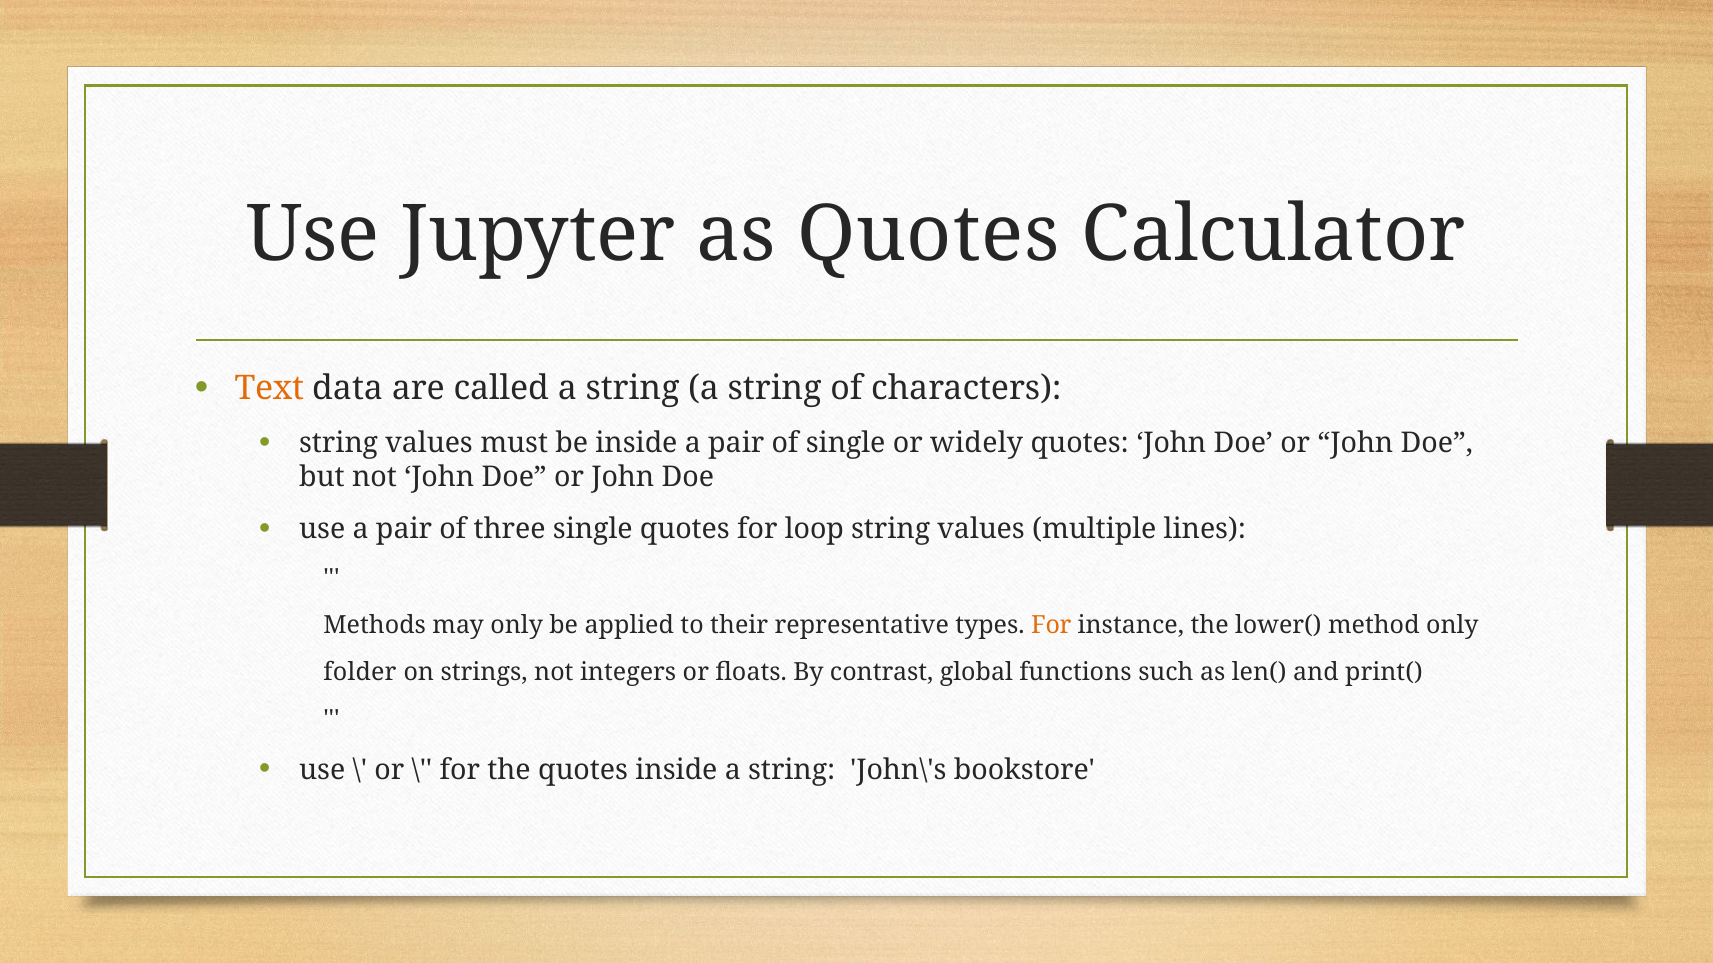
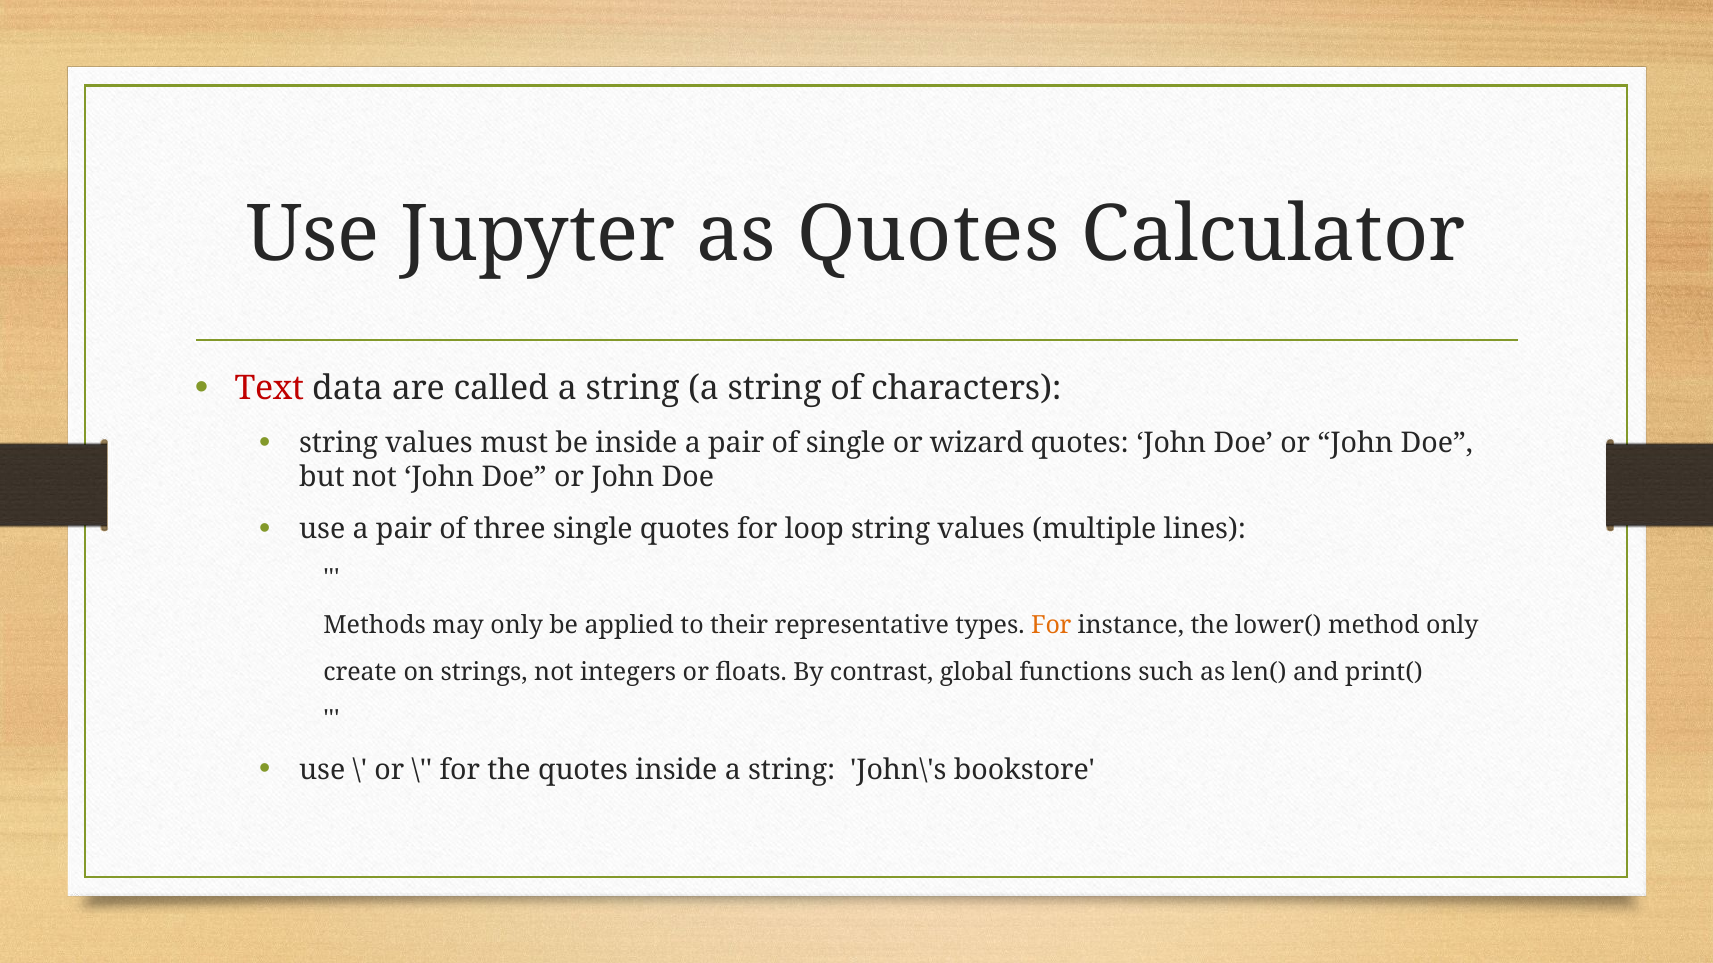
Text colour: orange -> red
widely: widely -> wizard
folder: folder -> create
